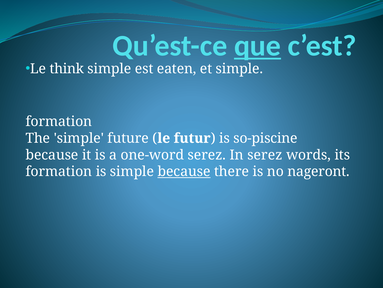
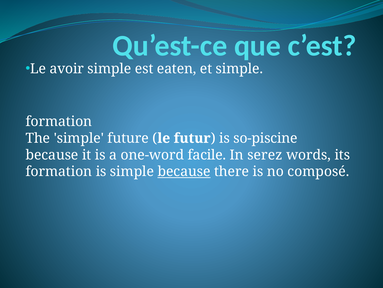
que underline: present -> none
think: think -> avoir
one-word serez: serez -> facile
nageront: nageront -> composé
